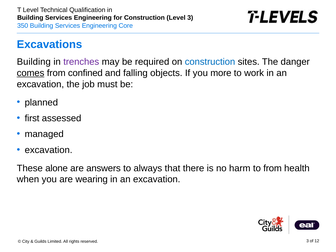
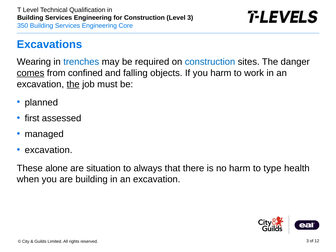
Building at (34, 62): Building -> Wearing
trenches colour: purple -> blue
you more: more -> harm
the at (73, 84) underline: none -> present
answers: answers -> situation
to from: from -> type
are wearing: wearing -> building
